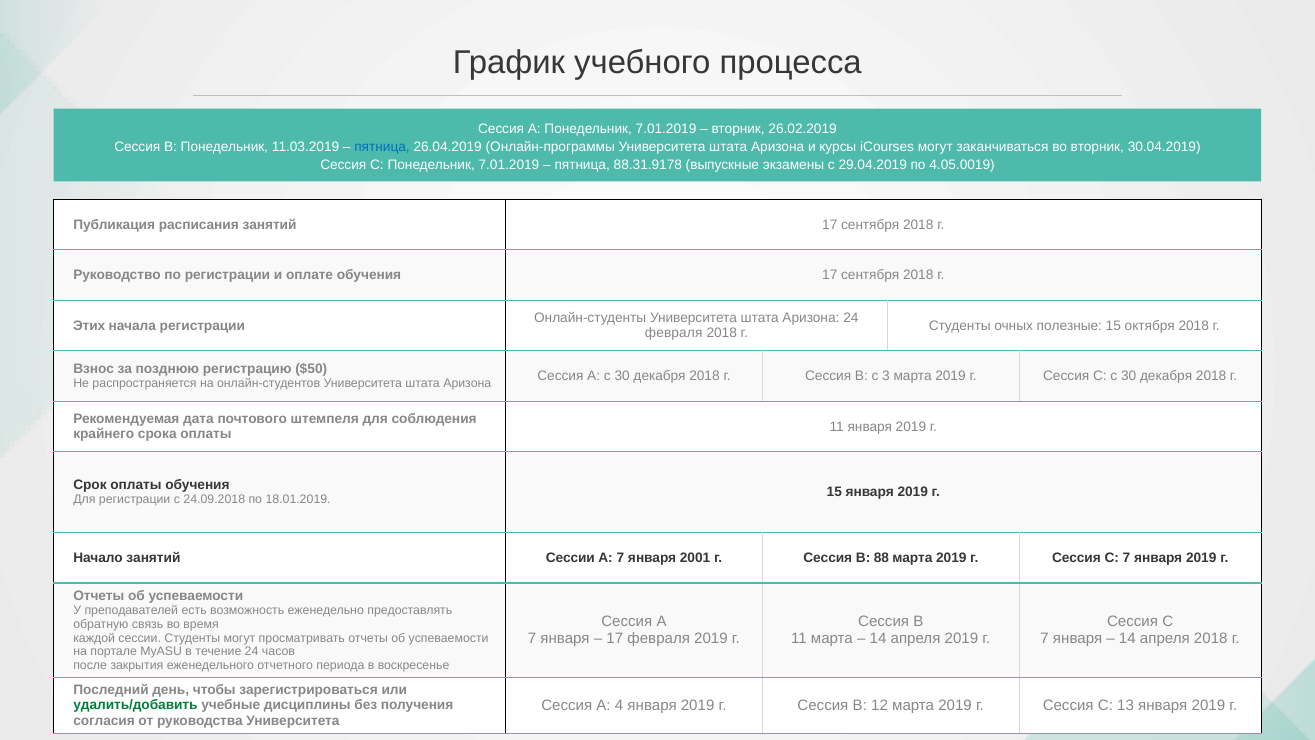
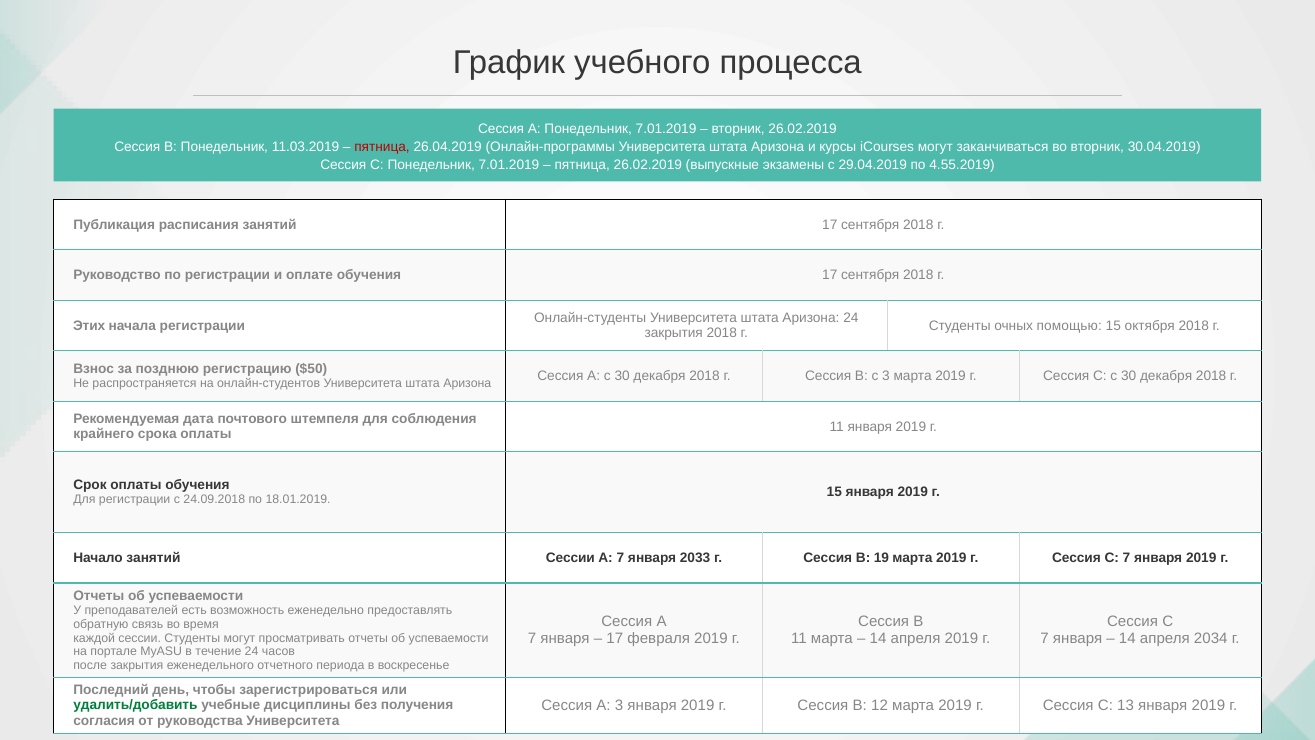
пятница at (382, 147) colour: blue -> red
пятница 88.31.9178: 88.31.9178 -> 26.02.2019
4.05.0019: 4.05.0019 -> 4.55.2019
полезные: полезные -> помощью
февраля at (674, 333): февраля -> закрытия
2001: 2001 -> 2033
88: 88 -> 19
апреля 2018: 2018 -> 2034
А 4: 4 -> 3
